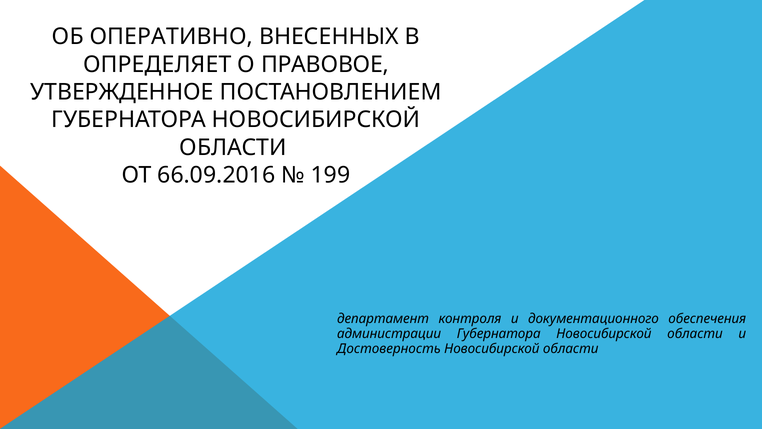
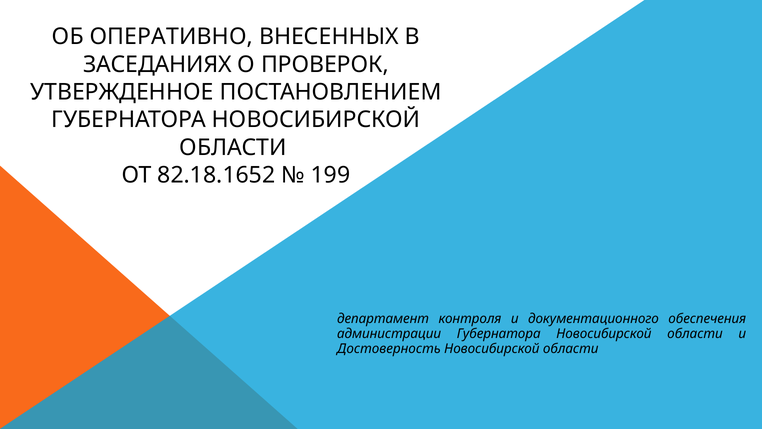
ОПРЕДЕЛЯЕТ: ОПРЕДЕЛЯЕТ -> ЗАСЕДАНИЯХ
ПРАВОВОЕ: ПРАВОВОЕ -> ПРОВЕРОК
66.09.2016: 66.09.2016 -> 82.18.1652
